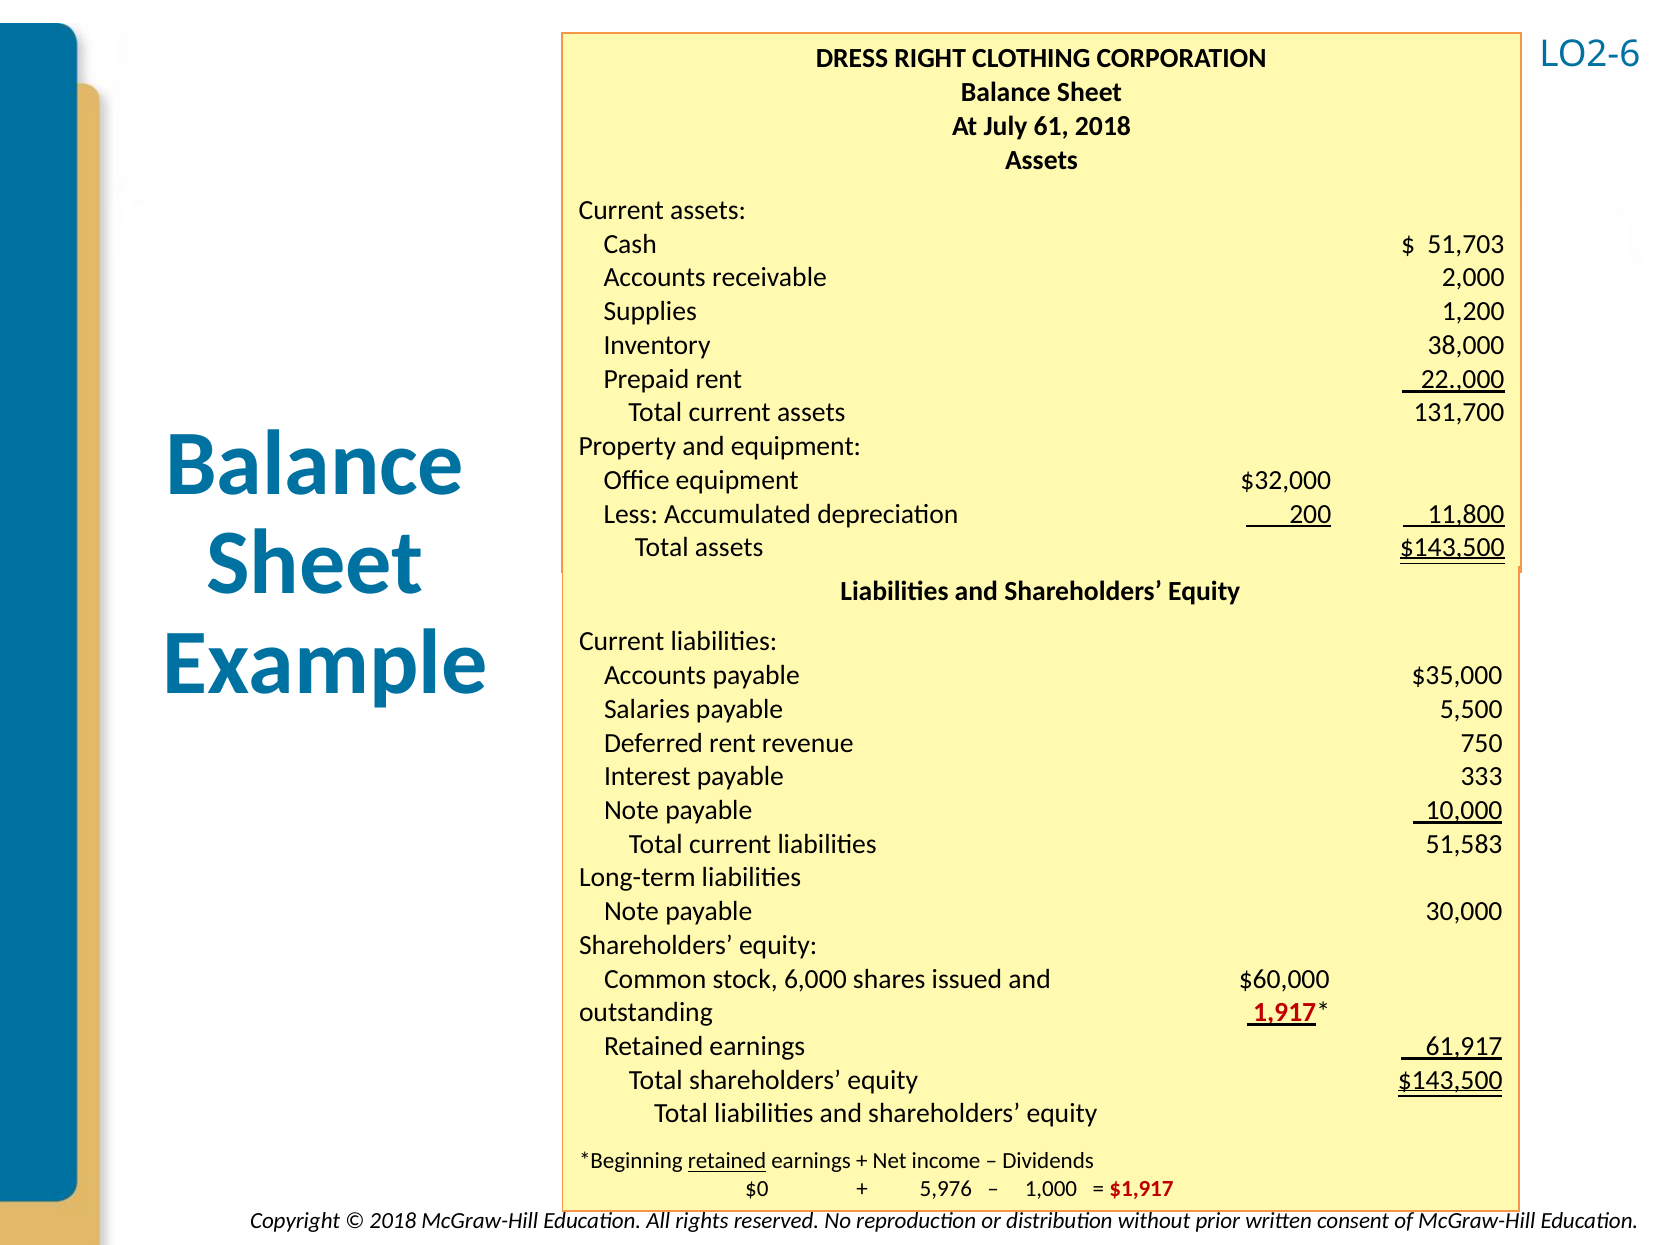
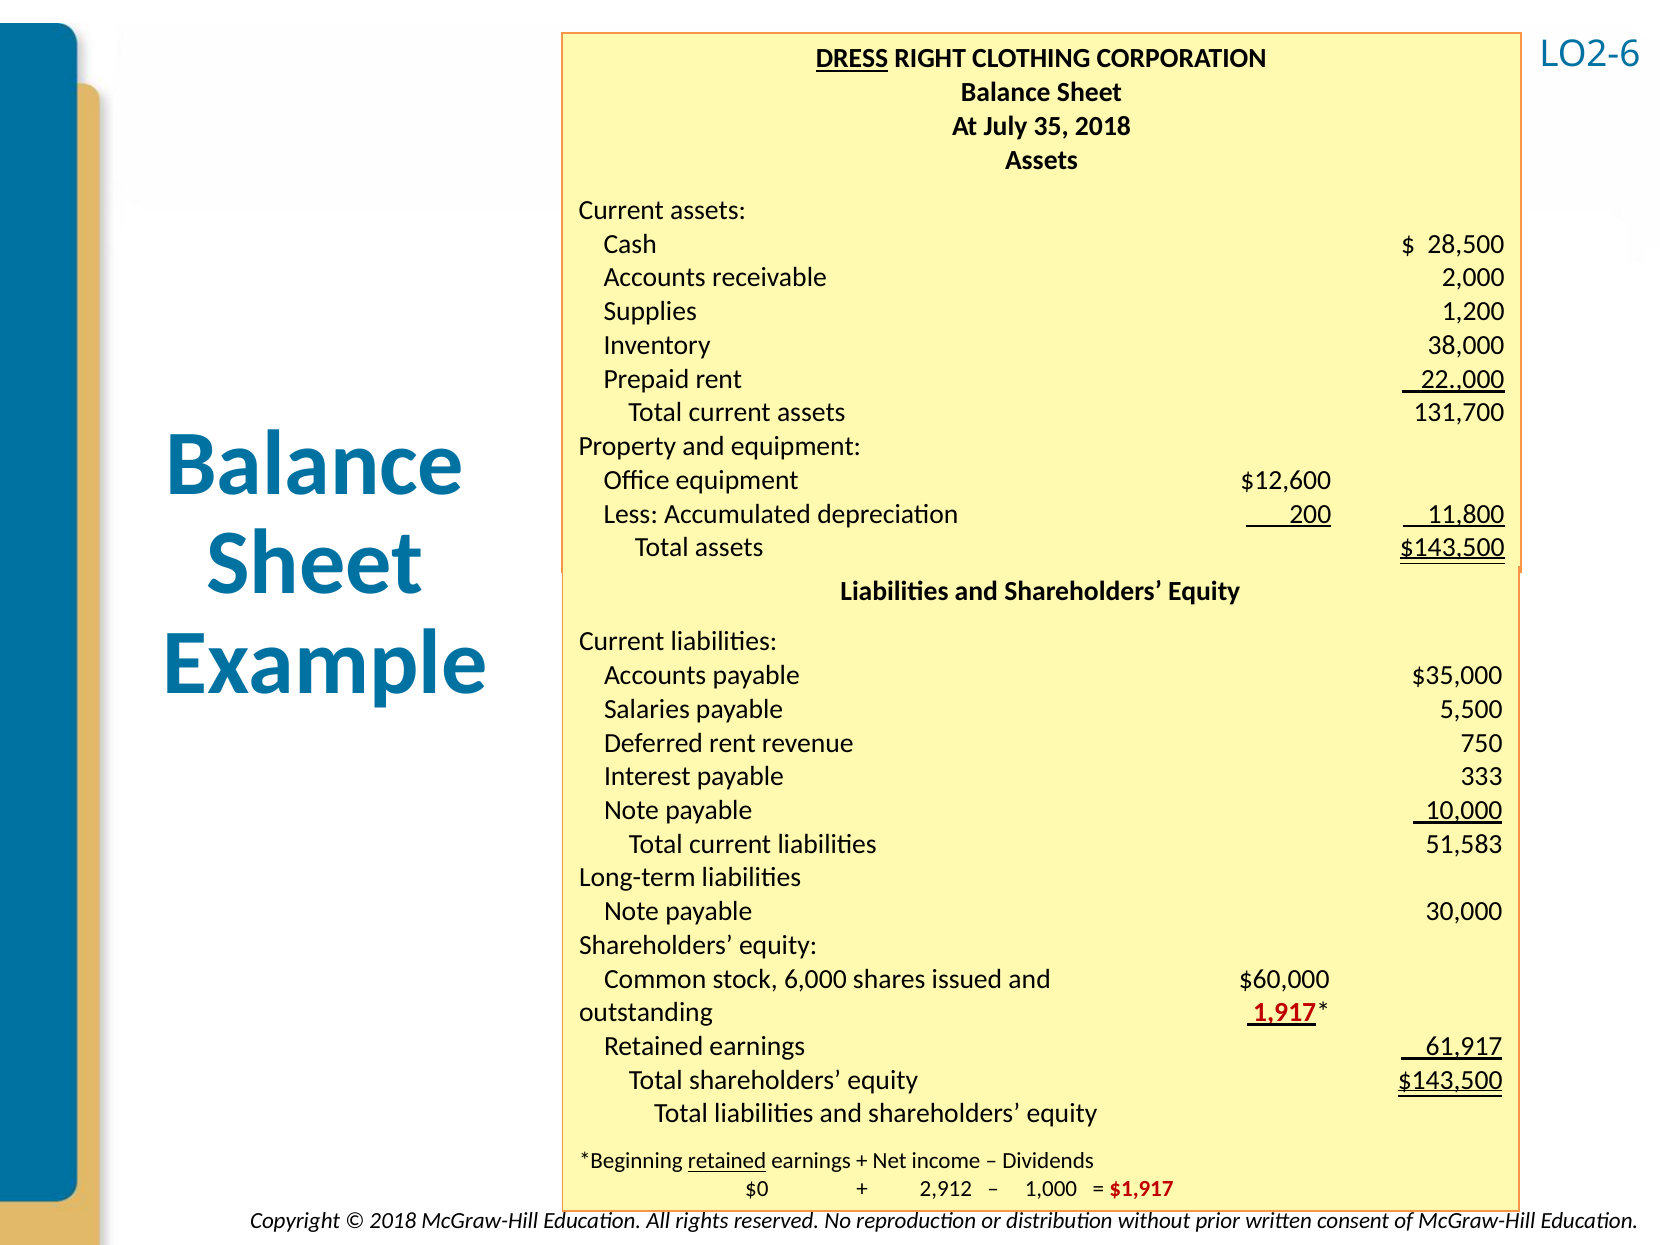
DRESS underline: none -> present
61: 61 -> 35
51,703: 51,703 -> 28,500
$32,000: $32,000 -> $12,600
5,976: 5,976 -> 2,912
